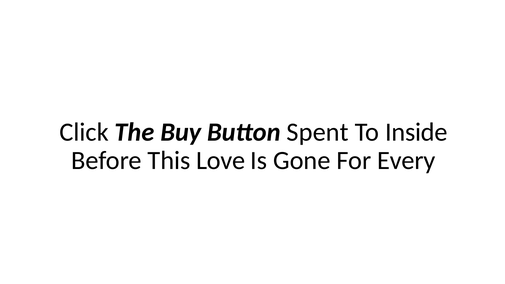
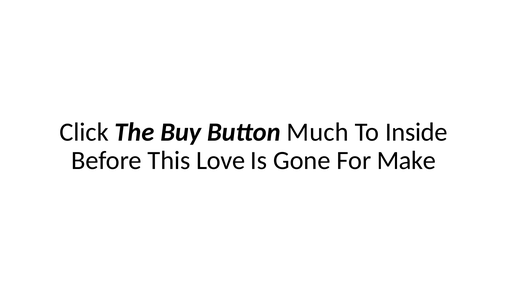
Spent: Spent -> Much
Every: Every -> Make
